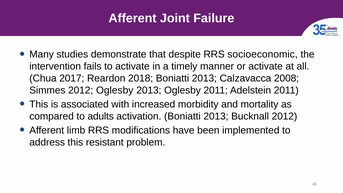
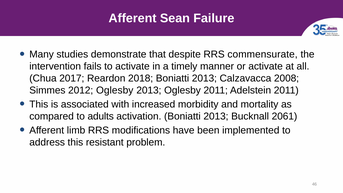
Joint: Joint -> Sean
socioeconomic: socioeconomic -> commensurate
Bucknall 2012: 2012 -> 2061
